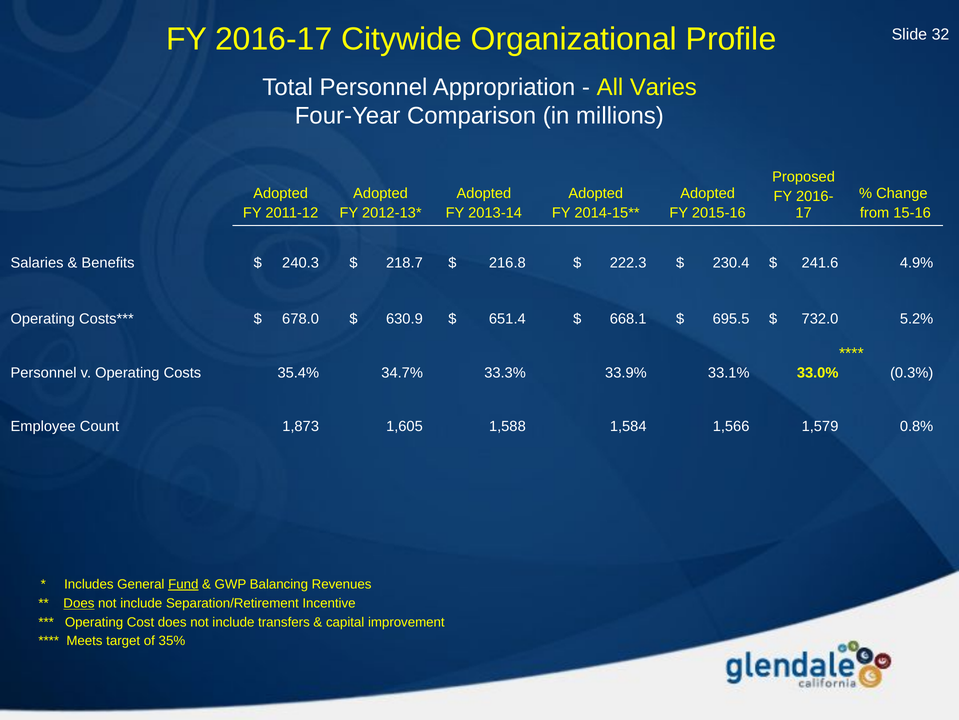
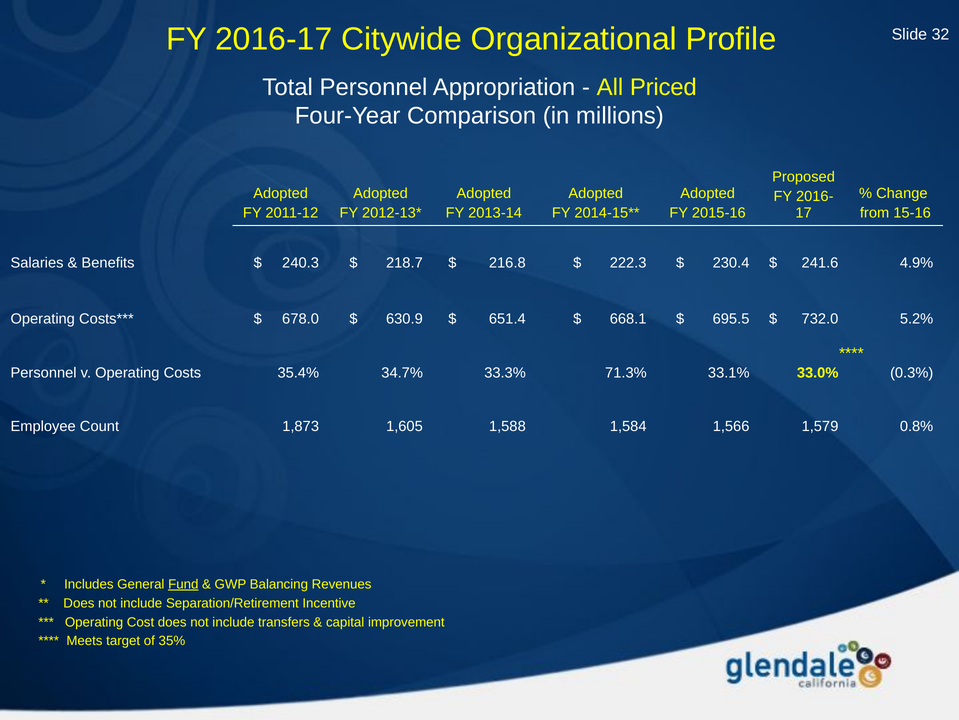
Varies: Varies -> Priced
33.9%: 33.9% -> 71.3%
Does at (79, 603) underline: present -> none
